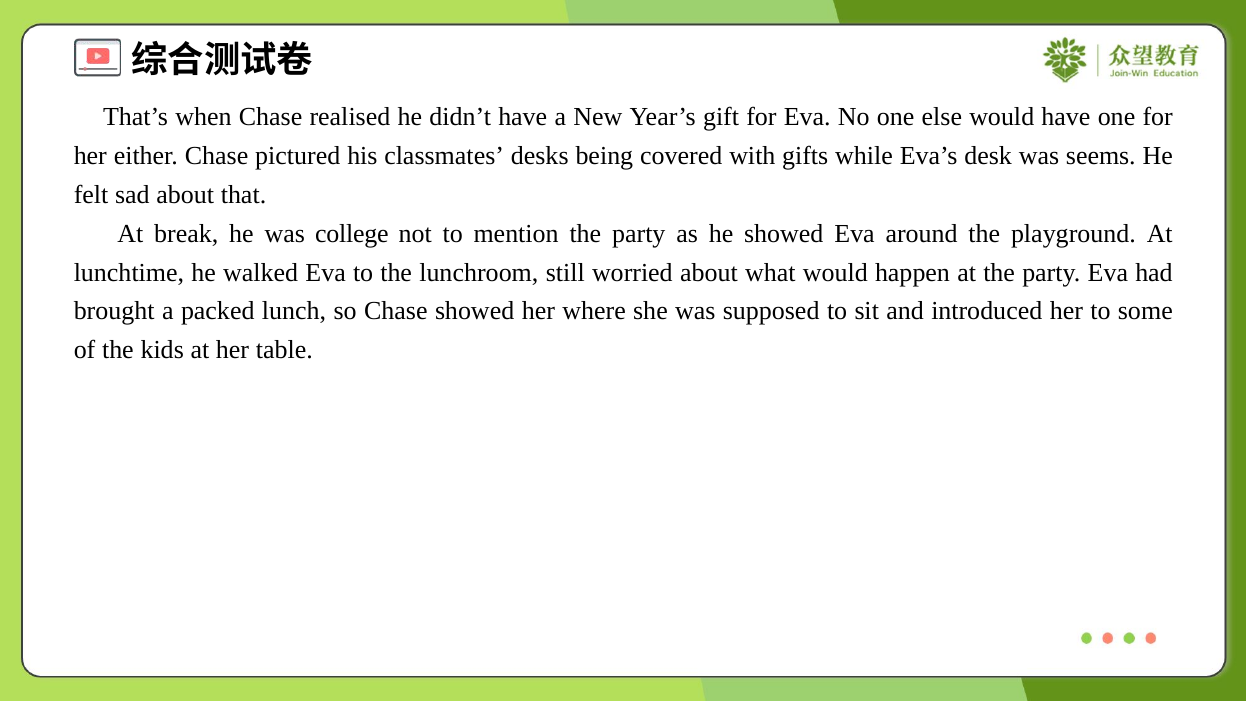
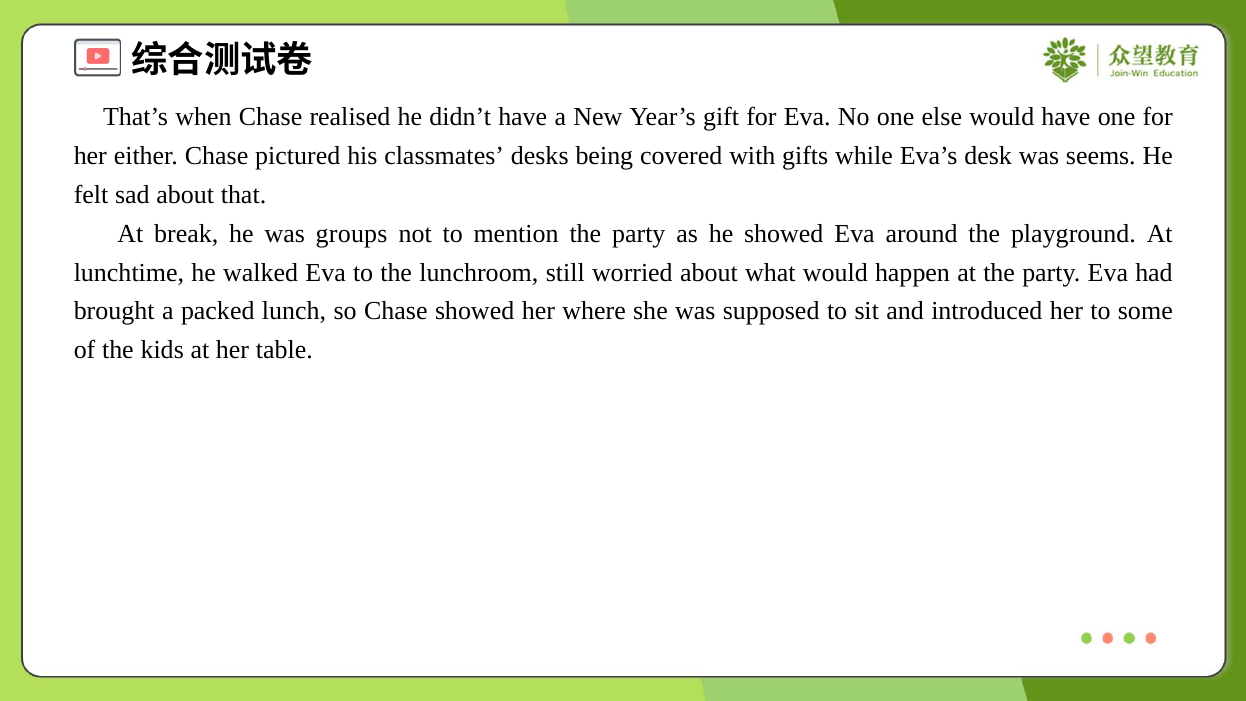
college: college -> groups
